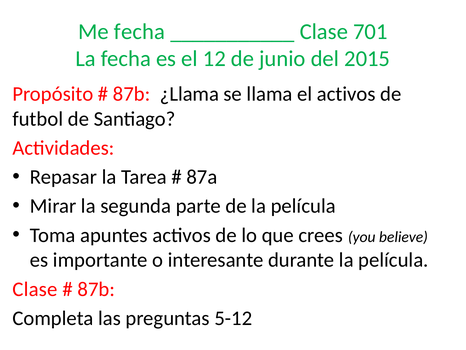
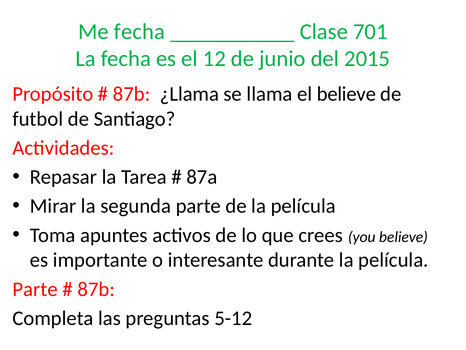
el activos: activos -> believe
Clase at (35, 289): Clase -> Parte
